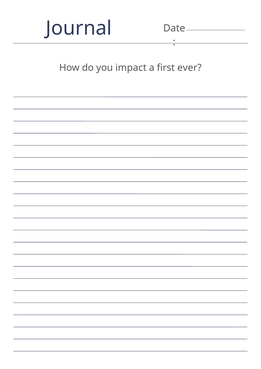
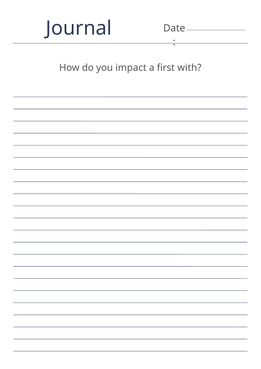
ever: ever -> with
